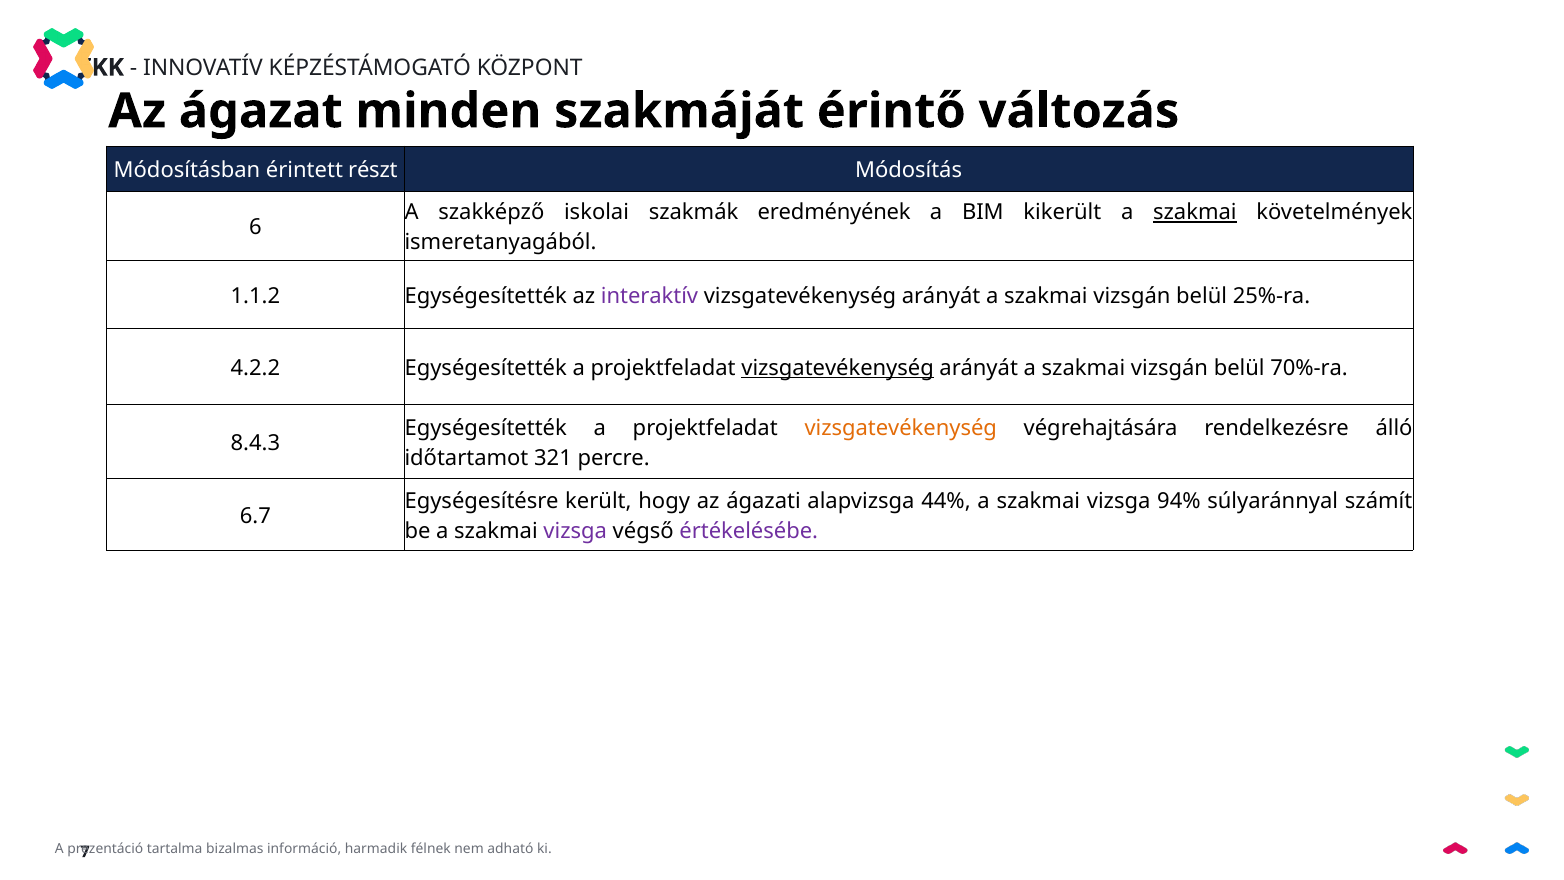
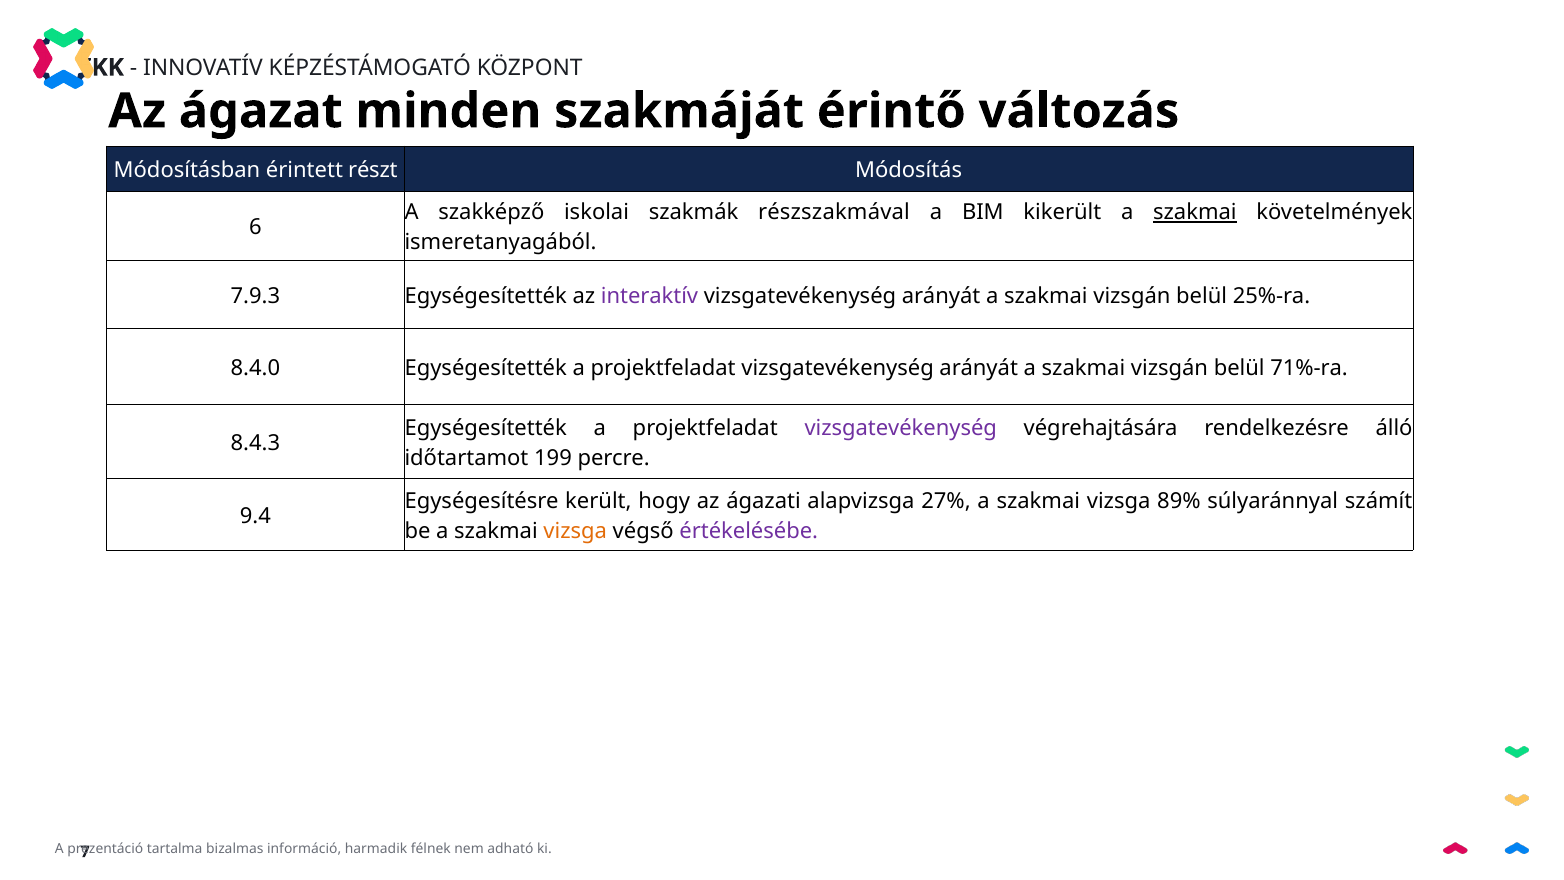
eredményének: eredményének -> részszakmával
1.1.2: 1.1.2 -> 7.9.3
4.2.2: 4.2.2 -> 8.4.0
vizsgatevékenység at (838, 368) underline: present -> none
70%-ra: 70%-ra -> 71%-ra
vizsgatevékenység at (901, 428) colour: orange -> purple
321: 321 -> 199
44%: 44% -> 27%
94%: 94% -> 89%
6.7: 6.7 -> 9.4
vizsga at (575, 531) colour: purple -> orange
